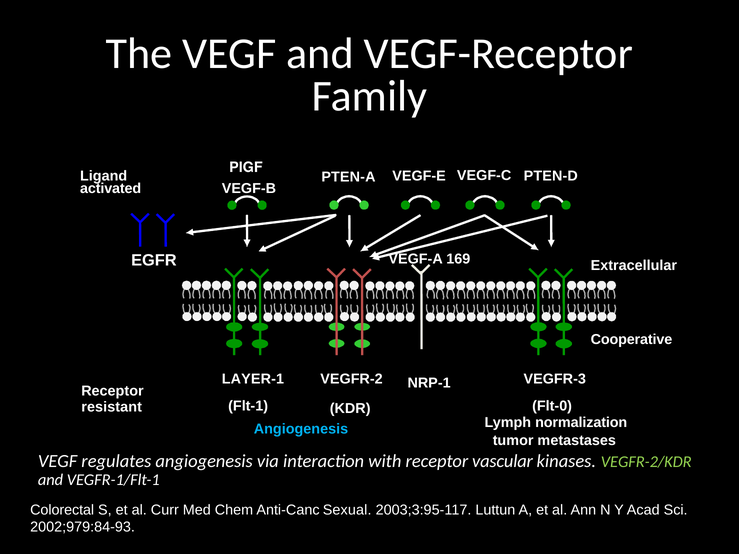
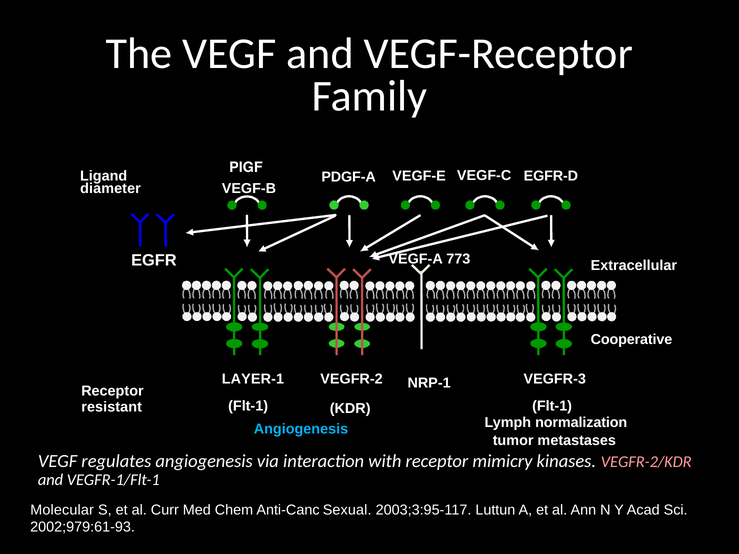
PTEN-D: PTEN-D -> EGFR-D
PTEN-A: PTEN-A -> PDGF-A
activated: activated -> diameter
169: 169 -> 773
Flt-0 at (552, 406): Flt-0 -> Flt-1
vascular: vascular -> mimicry
VEGFR-2/KDR colour: light green -> pink
Colorectal: Colorectal -> Molecular
2002;979:84-93: 2002;979:84-93 -> 2002;979:61-93
